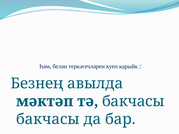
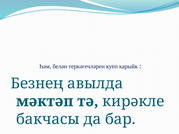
тә бакчасы: бакчасы -> кирәкле
